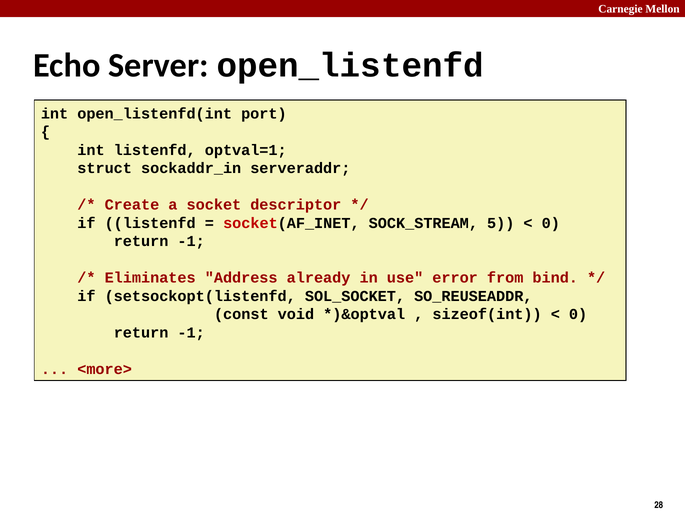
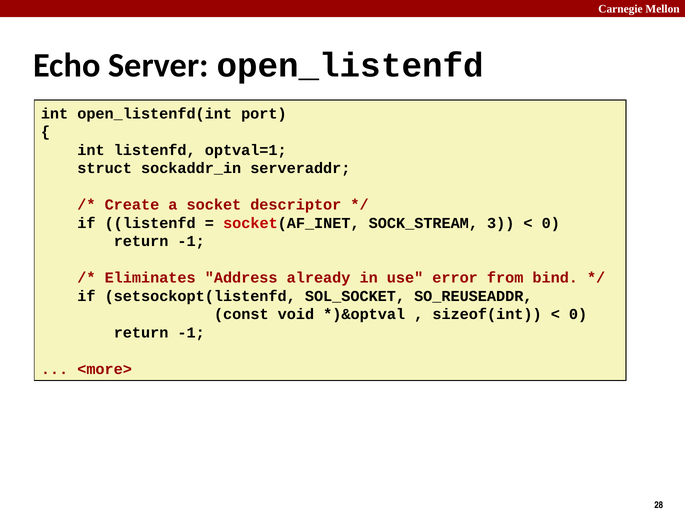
5: 5 -> 3
